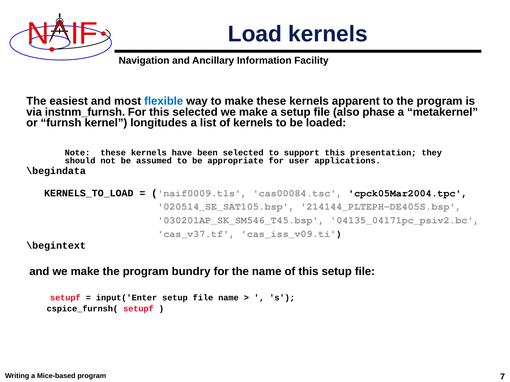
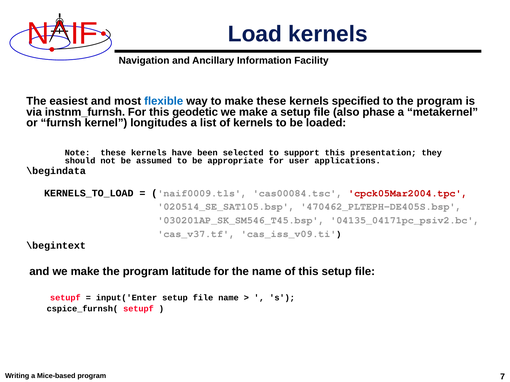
apparent: apparent -> specified
this selected: selected -> geodetic
cpck05Mar2004.tpc colour: black -> red
214144_PLTEPH-DE405S.bsp: 214144_PLTEPH-DE405S.bsp -> 470462_PLTEPH-DE405S.bsp
bundry: bundry -> latitude
